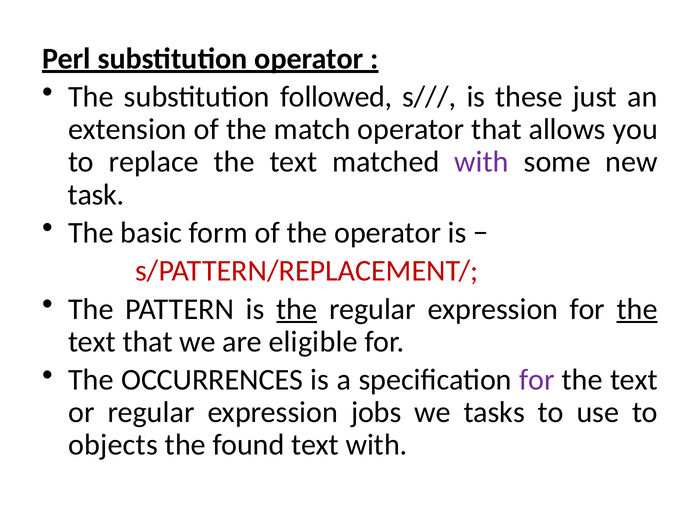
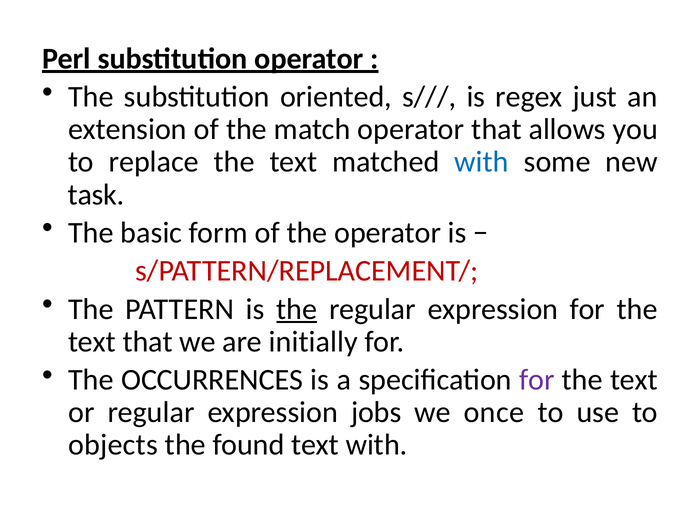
followed: followed -> oriented
these: these -> regex
with at (482, 162) colour: purple -> blue
the at (637, 309) underline: present -> none
eligible: eligible -> initially
tasks: tasks -> once
